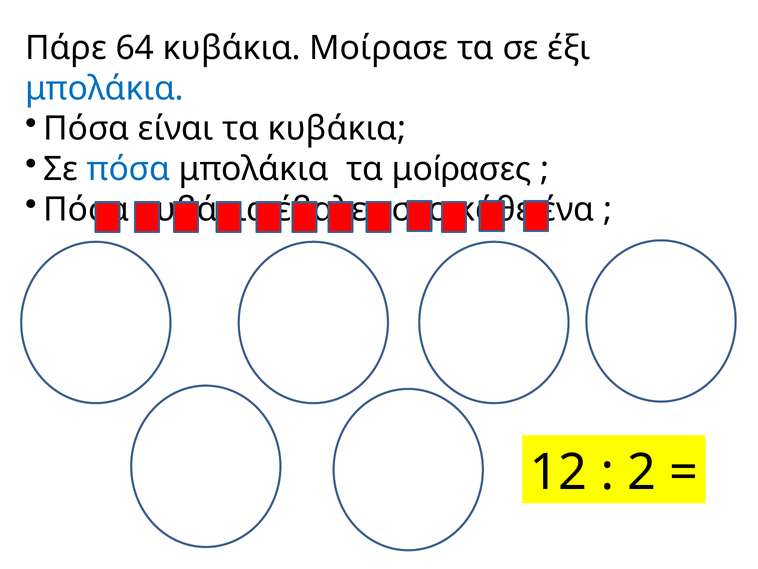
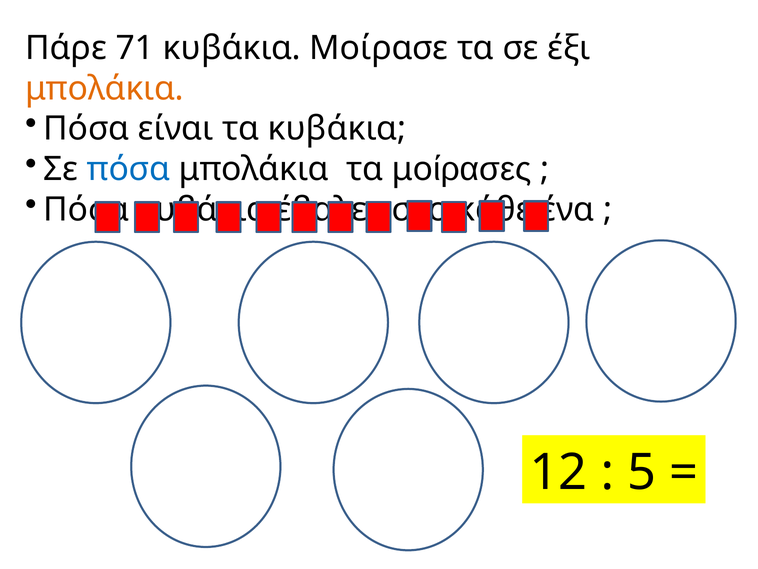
64: 64 -> 71
μπολάκια at (105, 88) colour: blue -> orange
2: 2 -> 5
